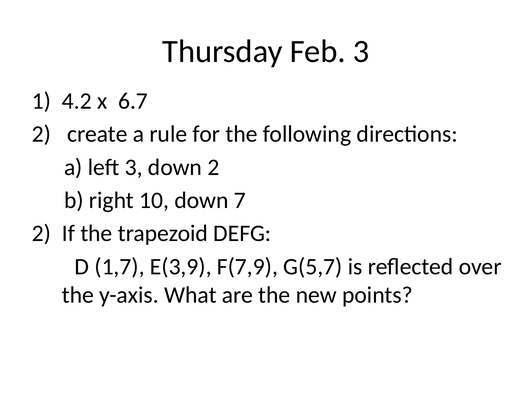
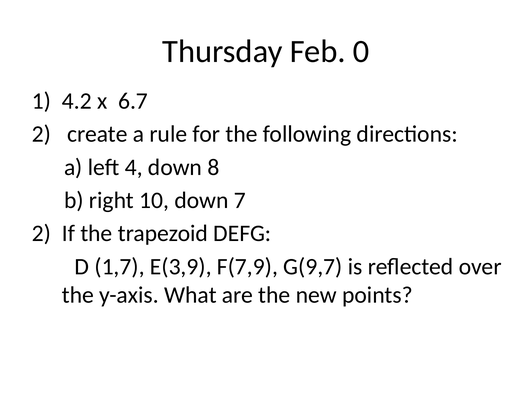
Feb 3: 3 -> 0
left 3: 3 -> 4
down 2: 2 -> 8
G(5,7: G(5,7 -> G(9,7
